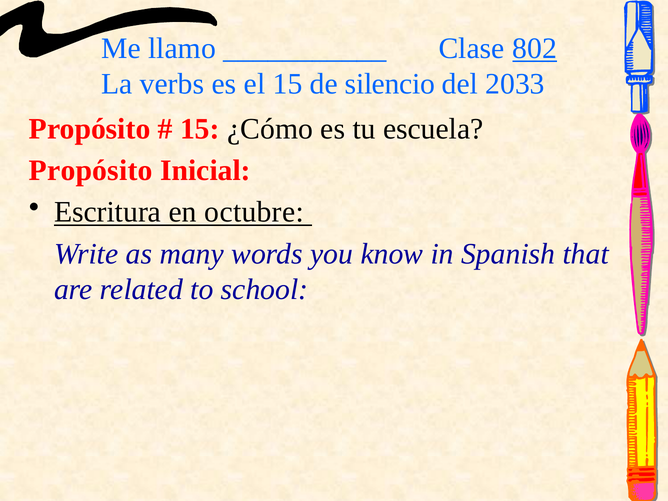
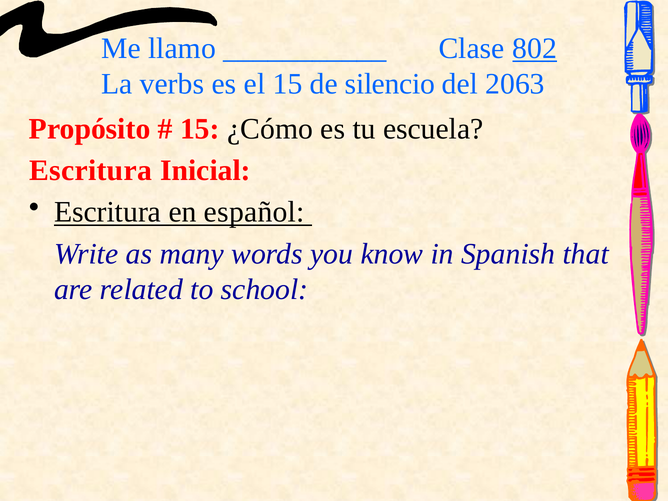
2033: 2033 -> 2063
Propósito at (91, 171): Propósito -> Escritura
octubre: octubre -> español
